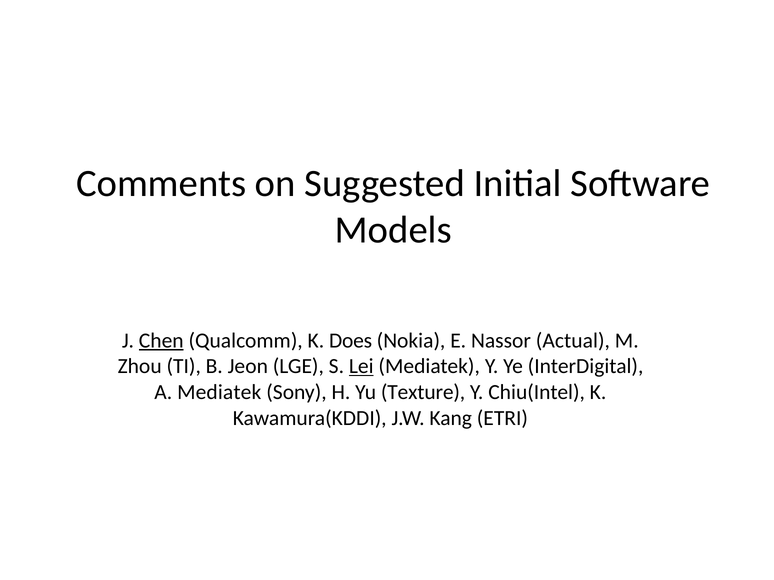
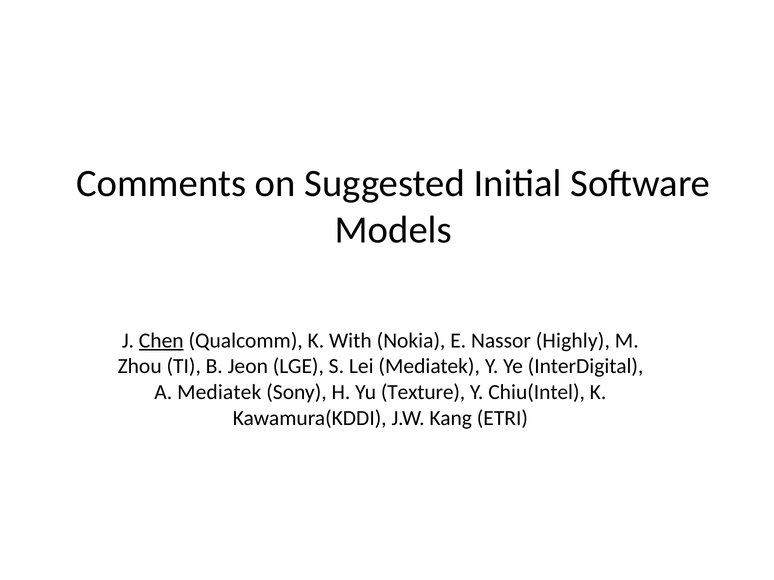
Does: Does -> With
Actual: Actual -> Highly
Lei underline: present -> none
